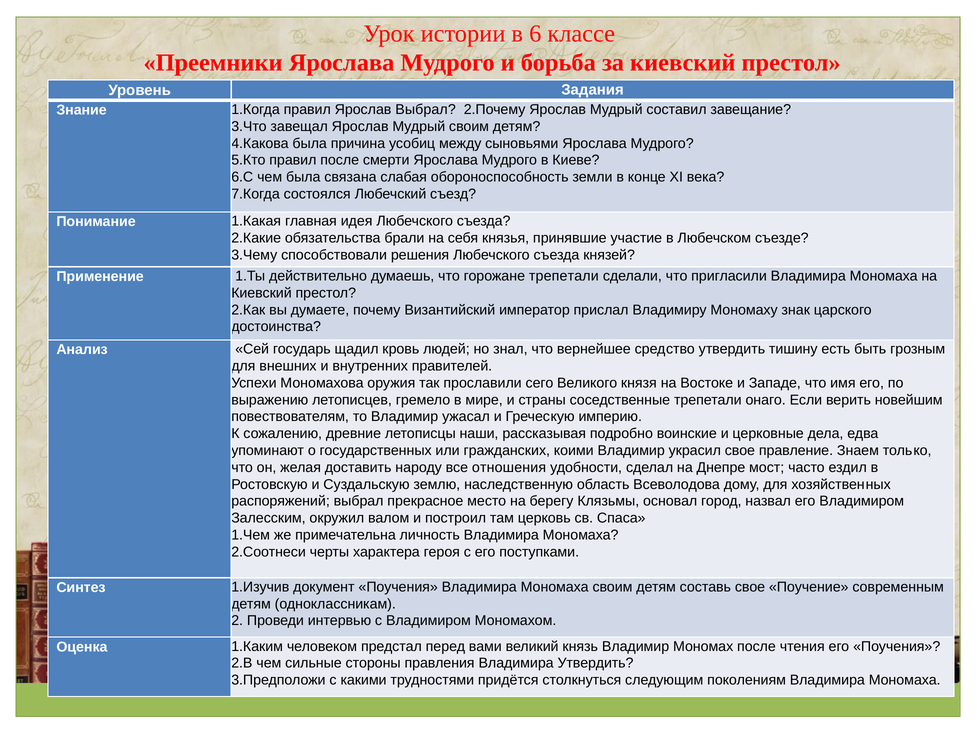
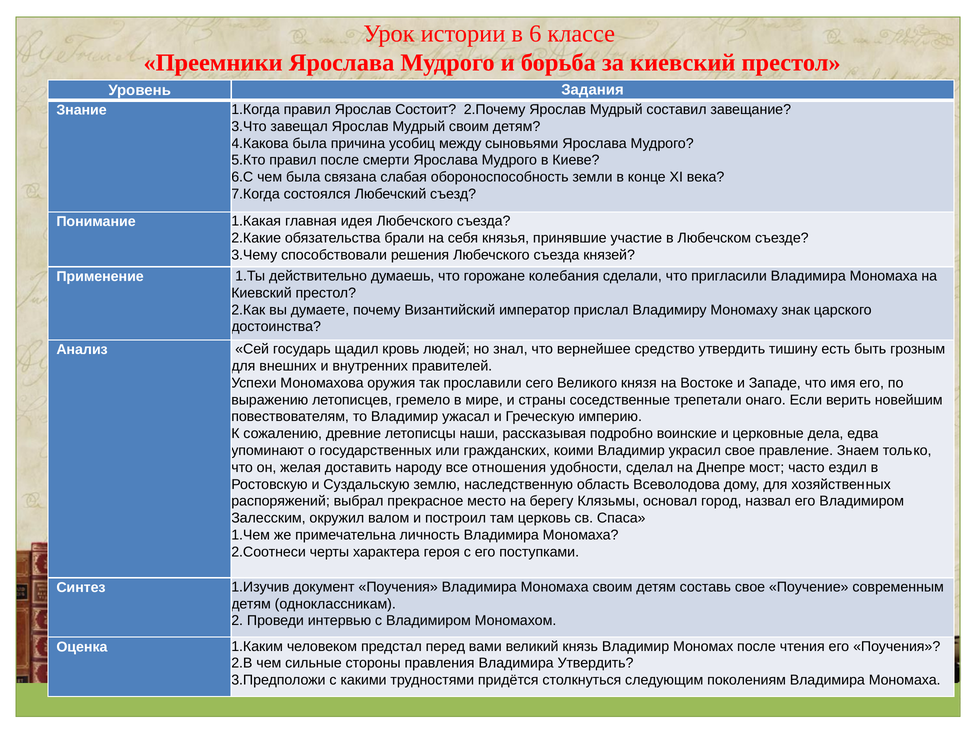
Ярослав Выбрал: Выбрал -> Состоит
горожане трепетали: трепетали -> колебания
